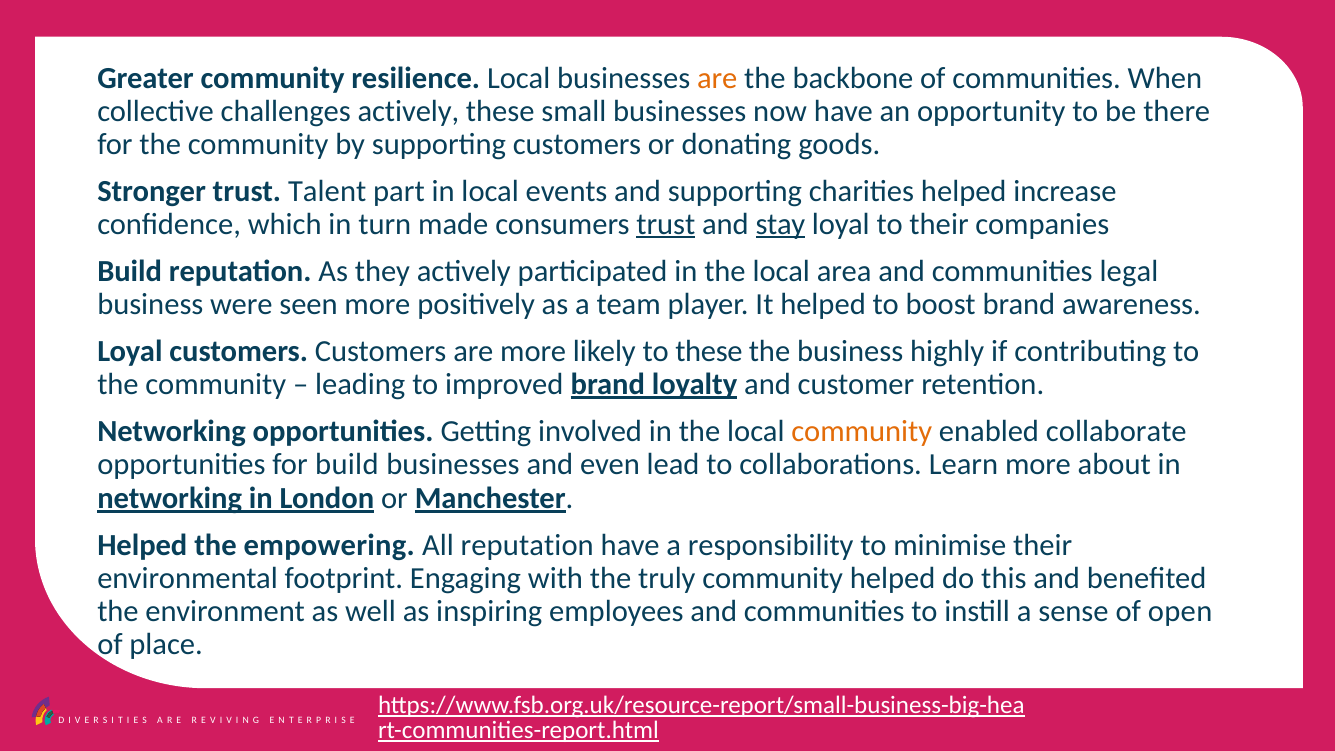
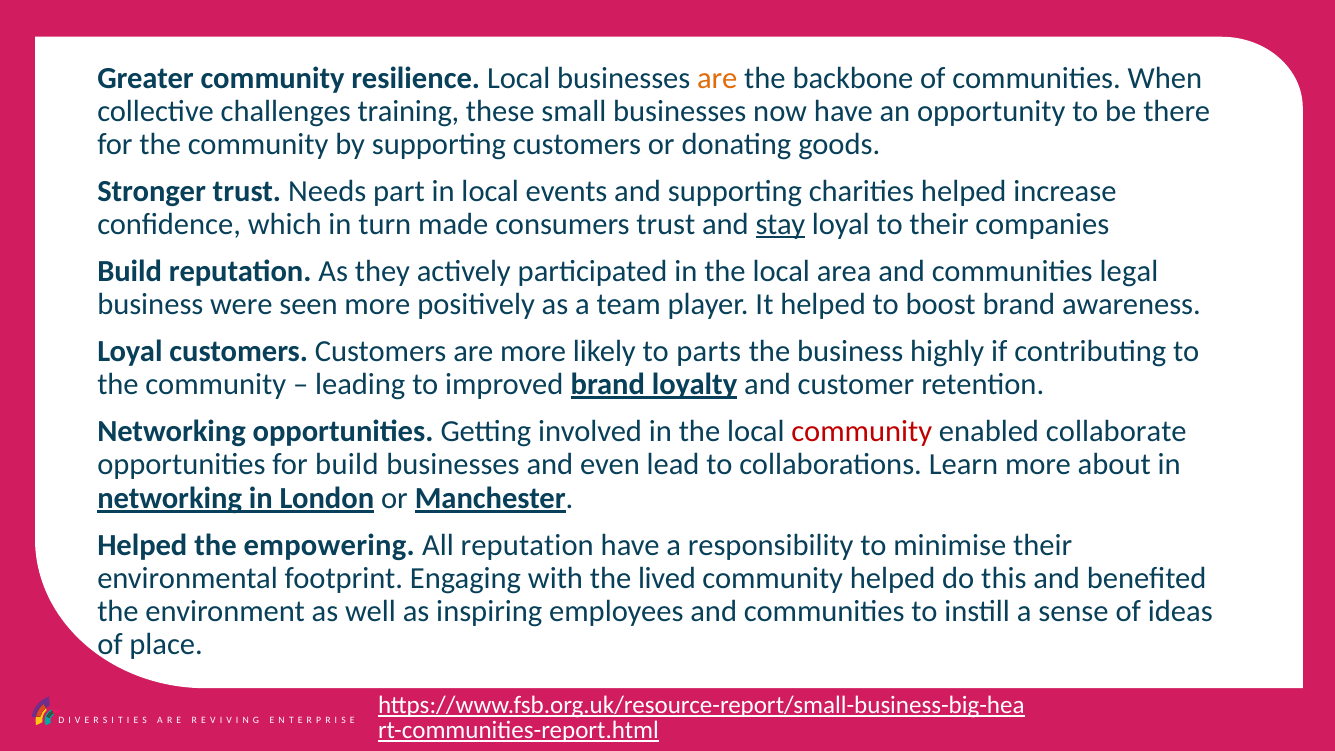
challenges actively: actively -> training
Talent: Talent -> Needs
trust at (666, 224) underline: present -> none
to these: these -> parts
community at (862, 432) colour: orange -> red
truly: truly -> lived
open: open -> ideas
